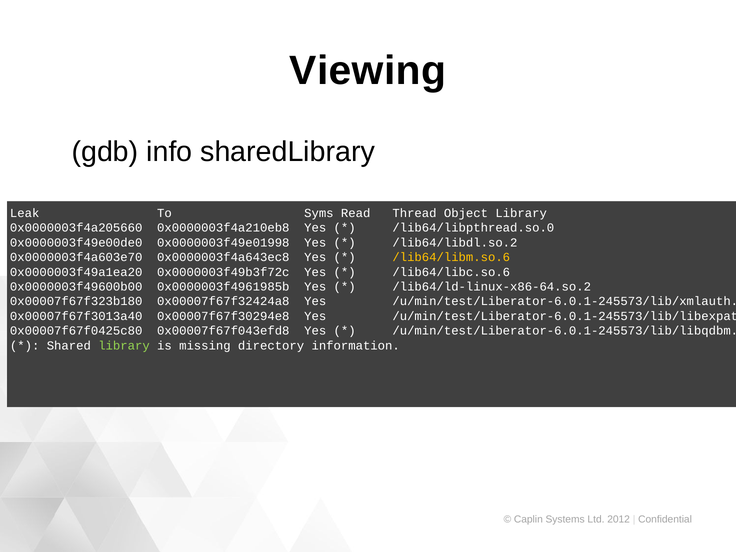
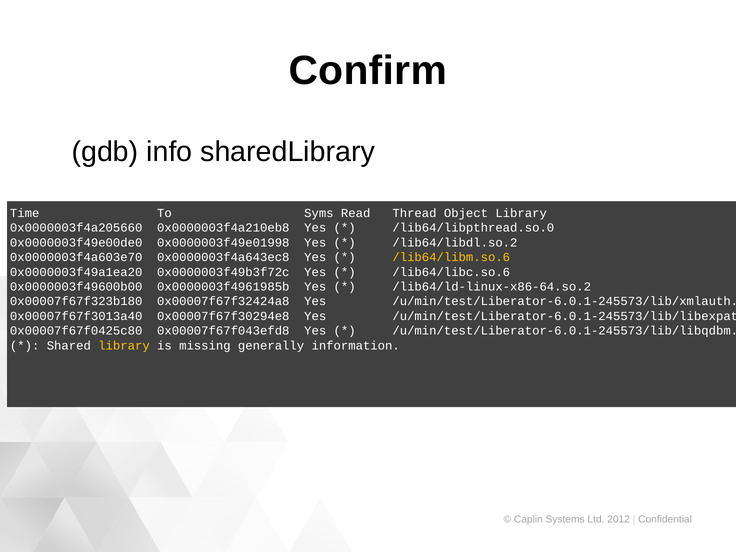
Viewing: Viewing -> Confirm
Leak: Leak -> Time
library at (124, 346) colour: light green -> yellow
directory: directory -> generally
